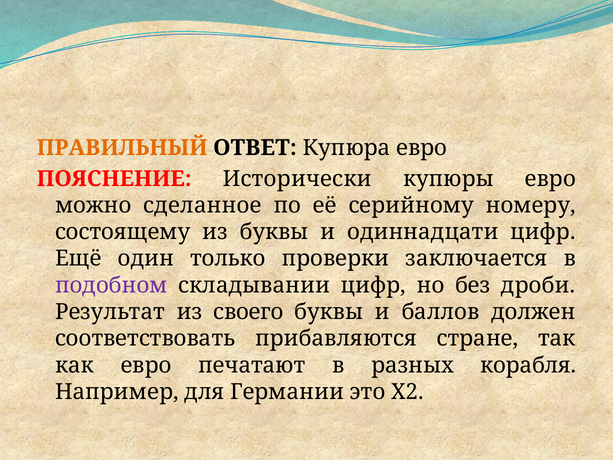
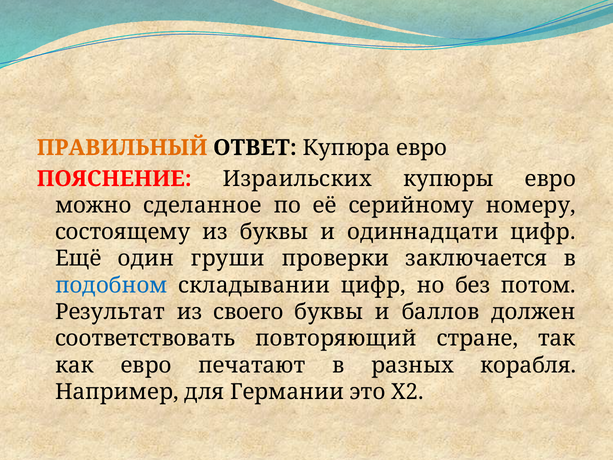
Исторически: Исторически -> Израильских
только: только -> груши
подобном colour: purple -> blue
дроби: дроби -> потом
прибавляются: прибавляются -> повторяющий
